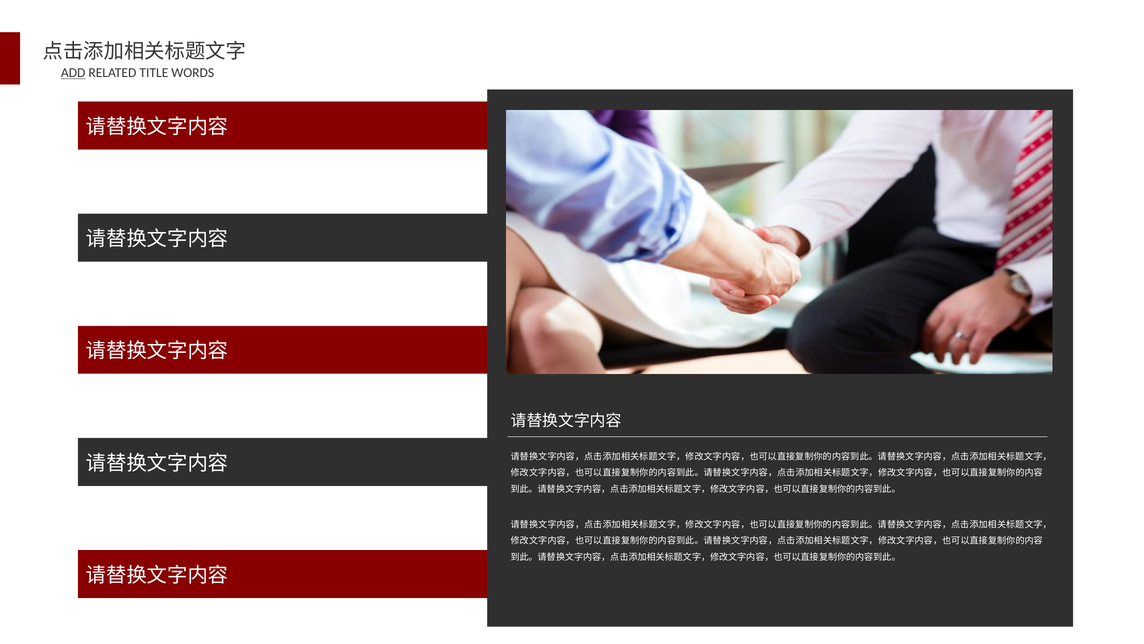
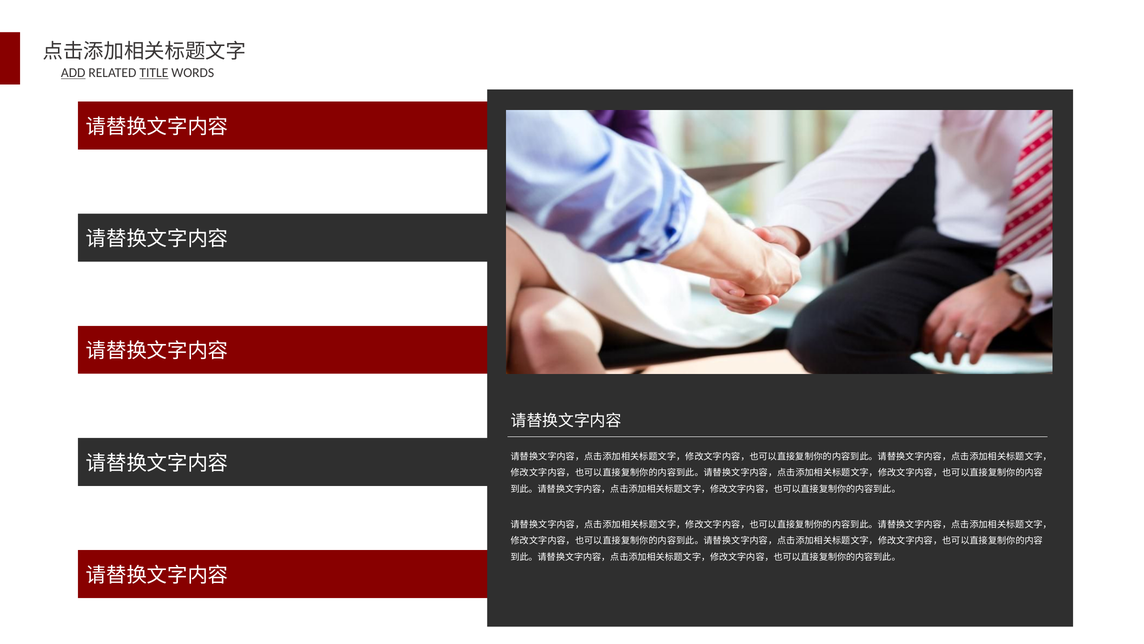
TITLE underline: none -> present
